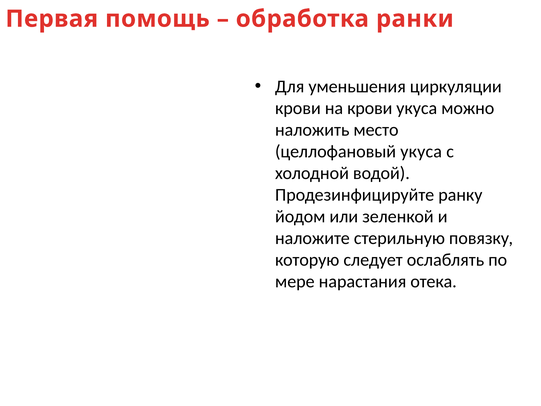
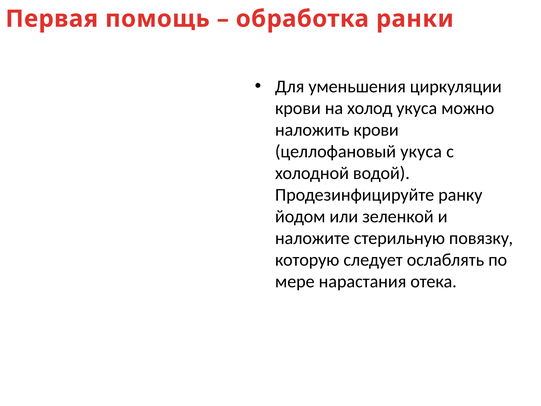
на крови: крови -> холод
наложить место: место -> крови
